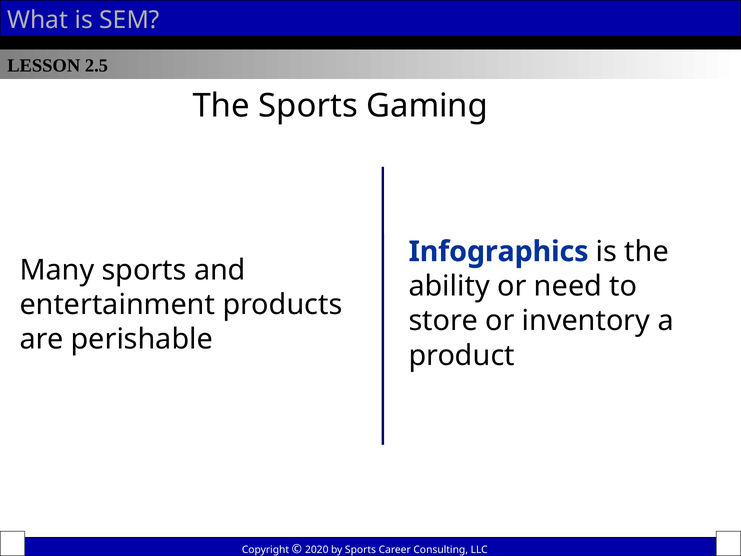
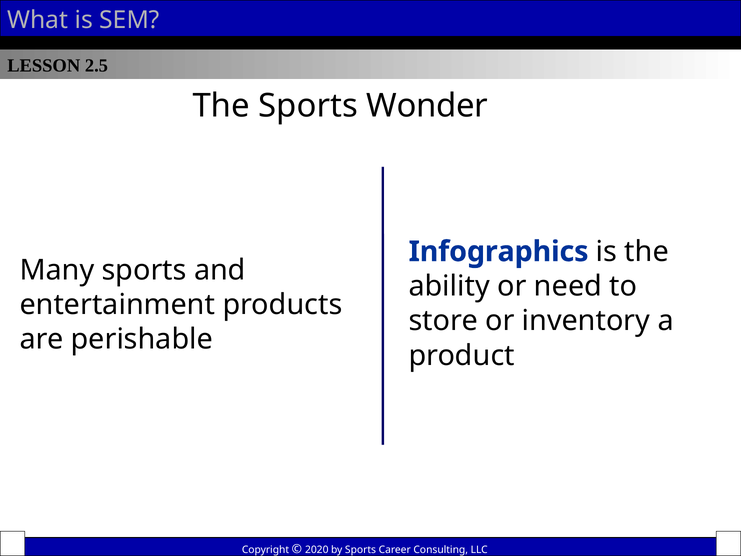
Gaming: Gaming -> Wonder
